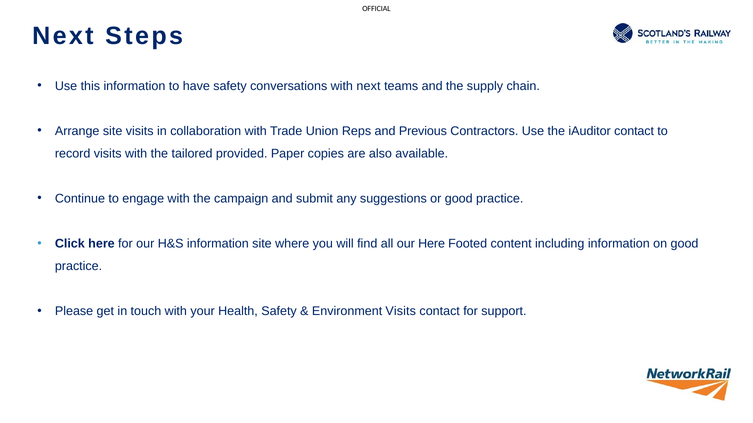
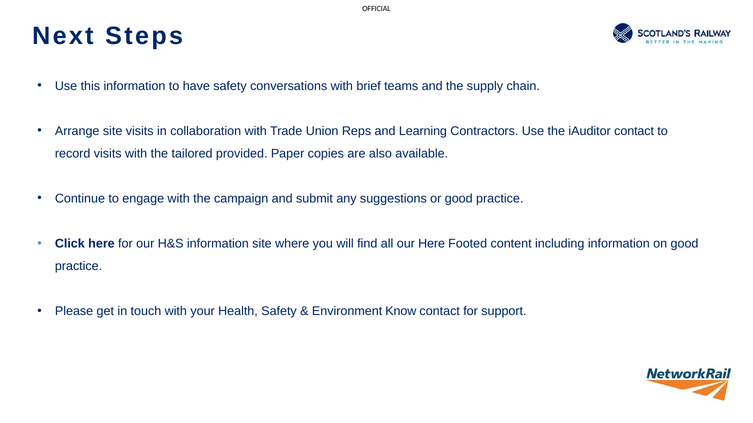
with next: next -> brief
Previous: Previous -> Learning
Environment Visits: Visits -> Know
